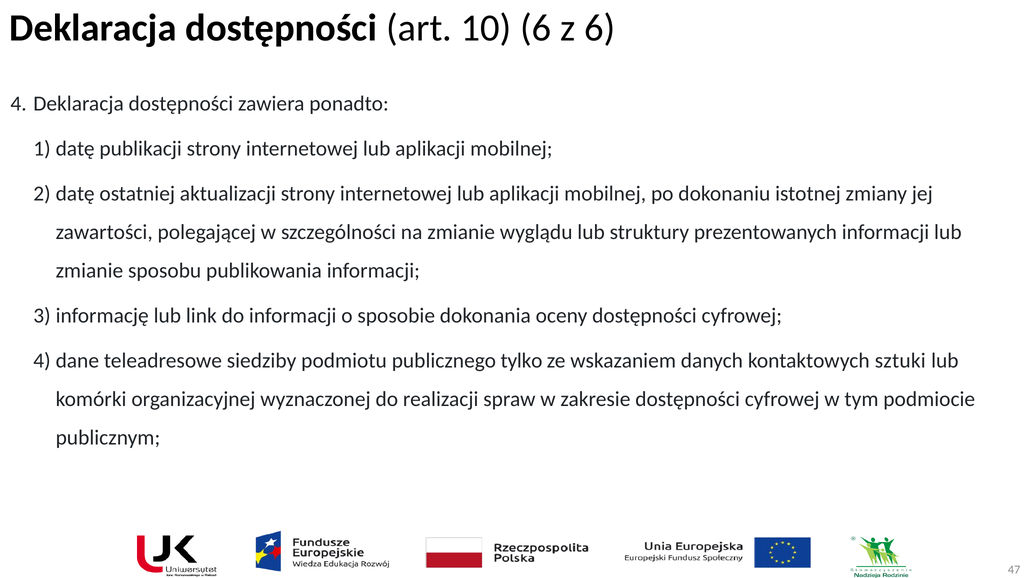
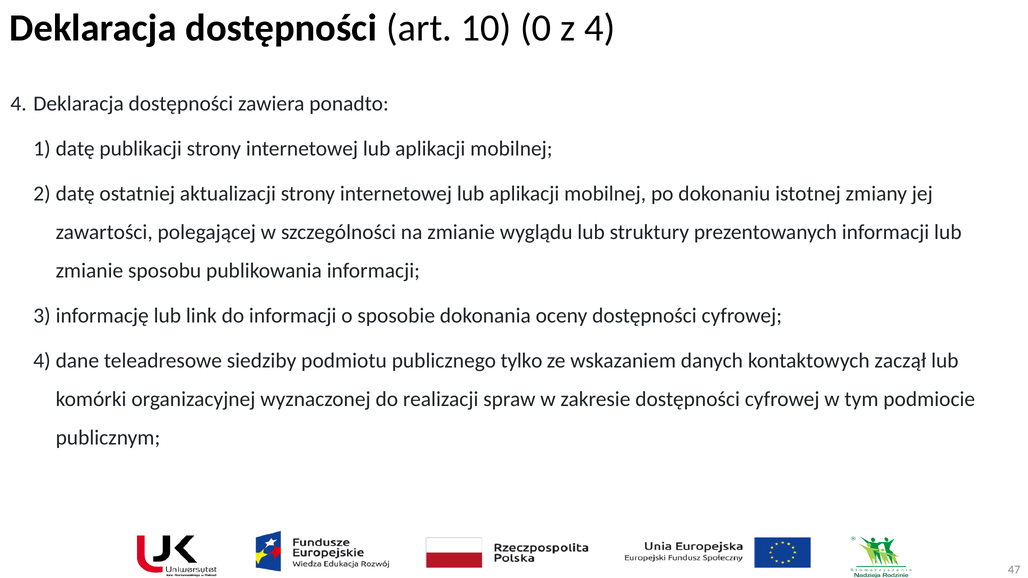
10 6: 6 -> 0
z 6: 6 -> 4
sztuki: sztuki -> zaczął
